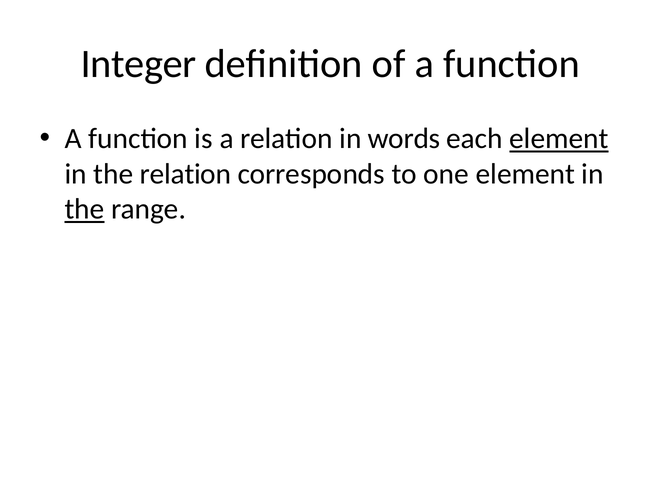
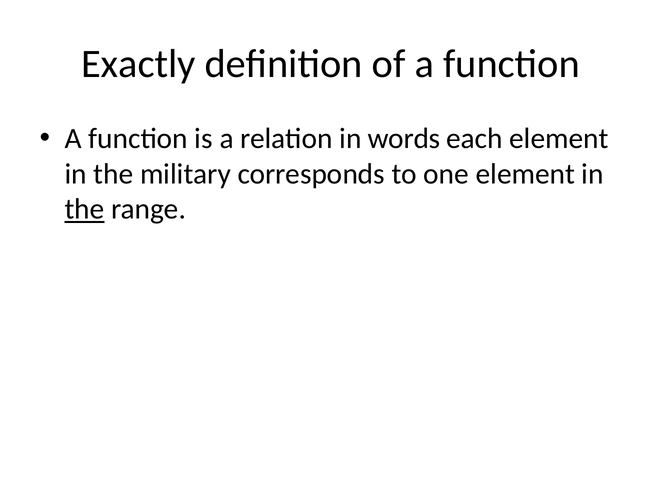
Integer: Integer -> Exactly
element at (559, 139) underline: present -> none
the relation: relation -> military
